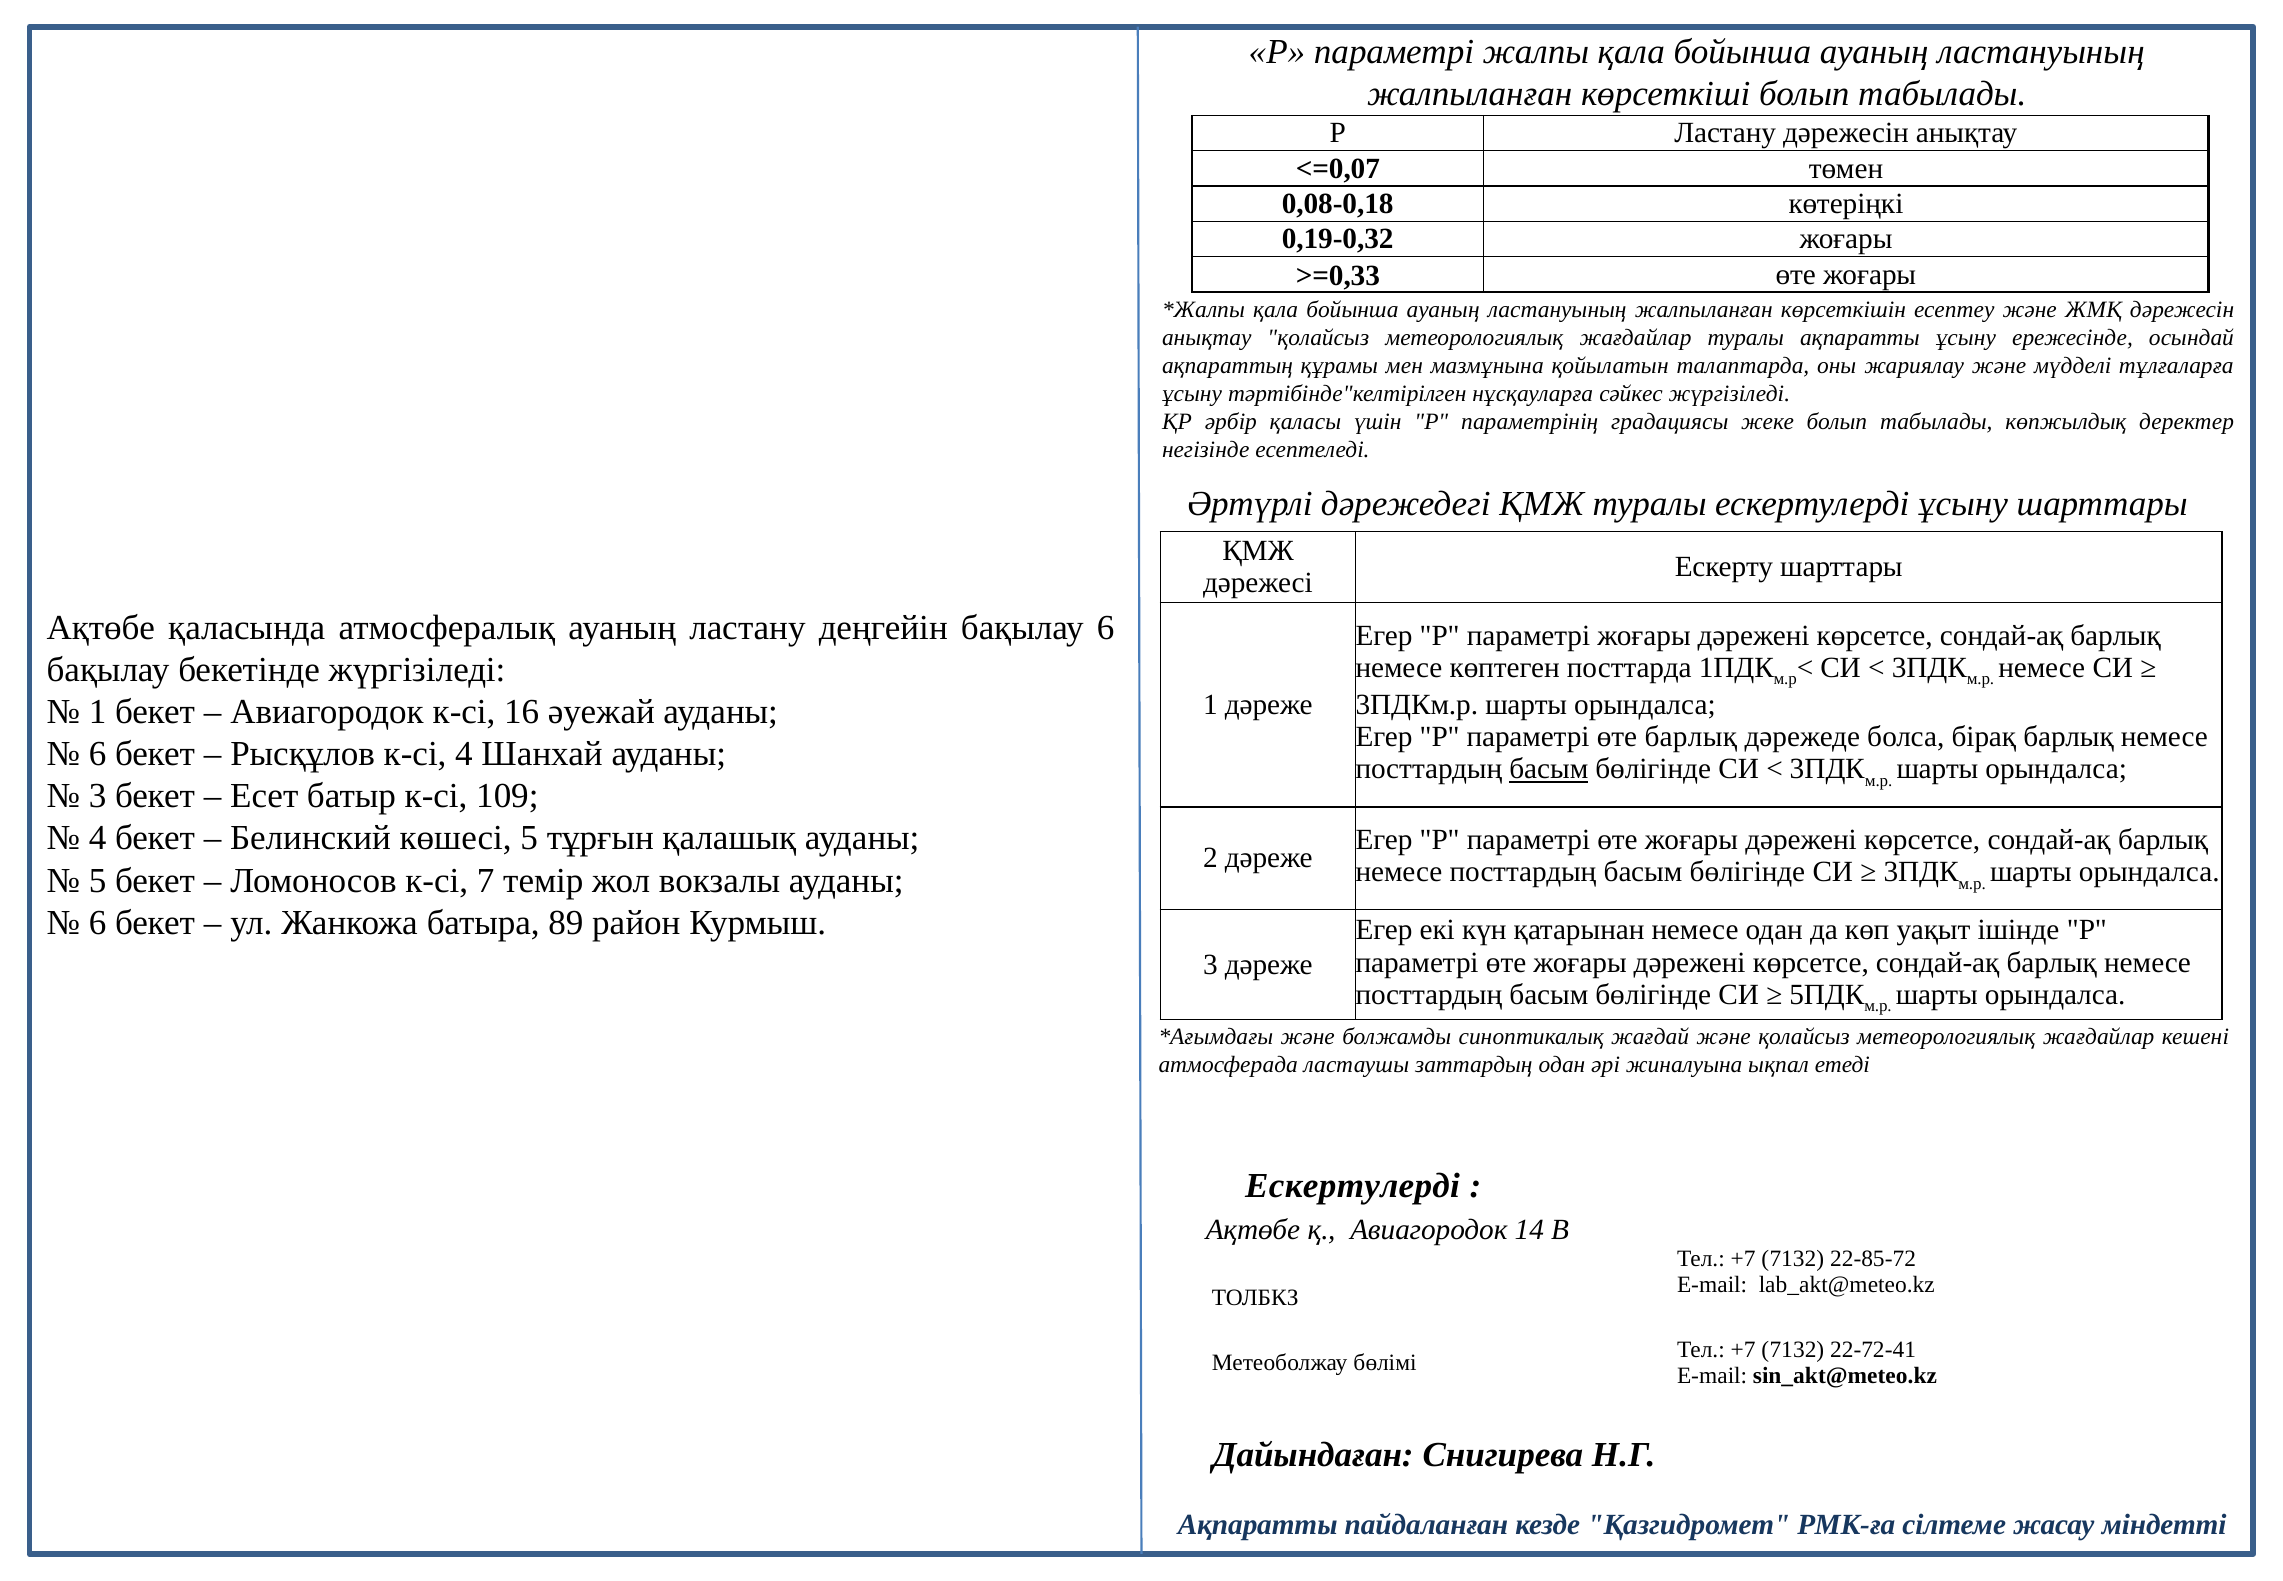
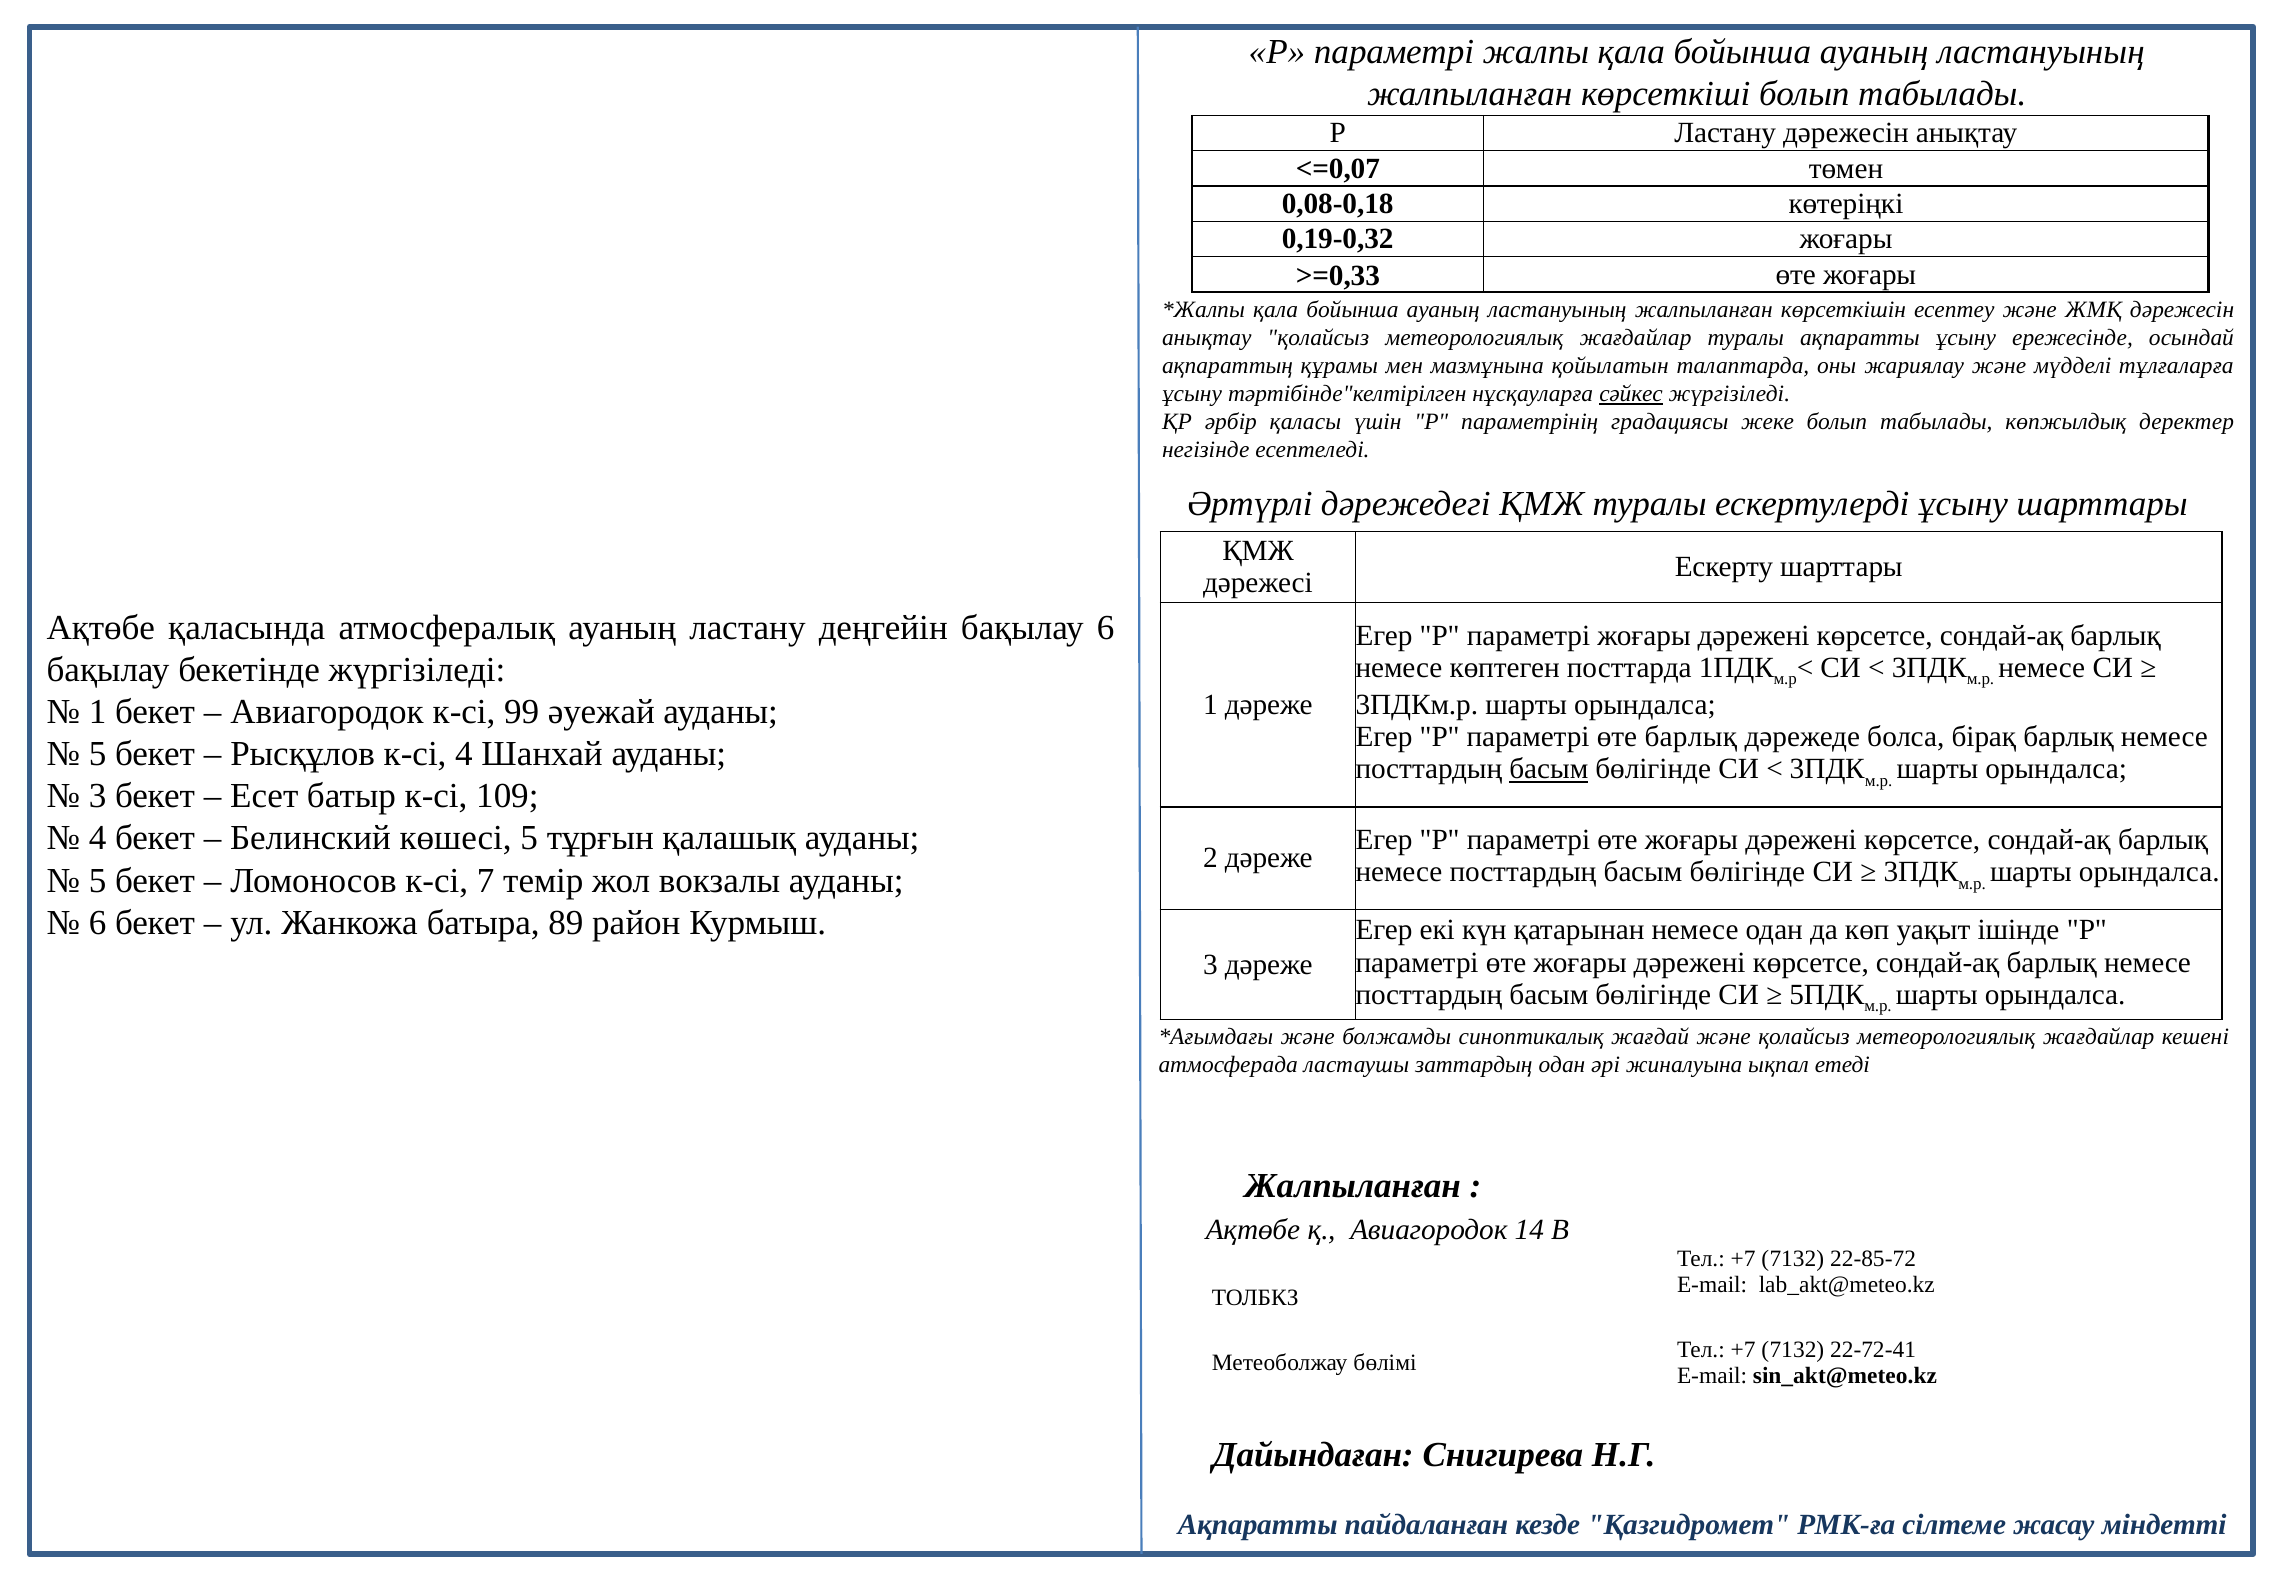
сәйкес underline: none -> present
16: 16 -> 99
6 at (98, 754): 6 -> 5
Ескертулерді at (1353, 1185): Ескертулерді -> Жалпыланған
